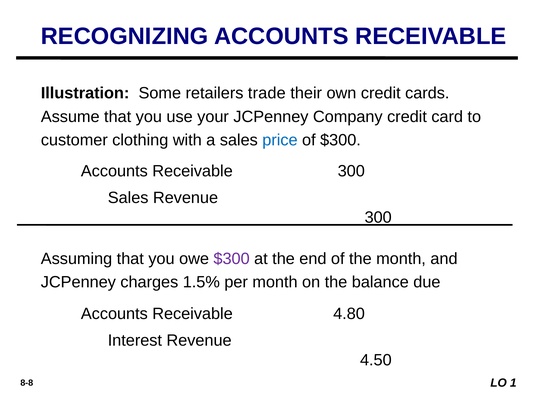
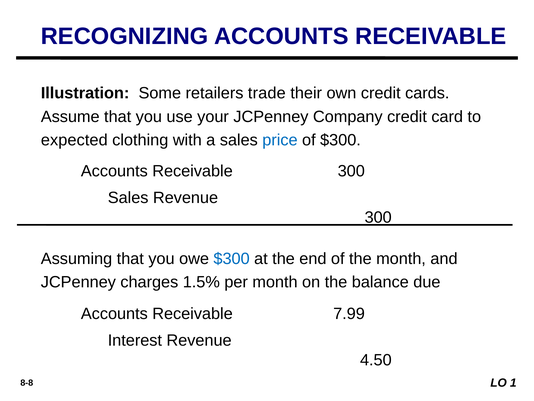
customer: customer -> expected
$300 at (232, 258) colour: purple -> blue
4.80: 4.80 -> 7.99
